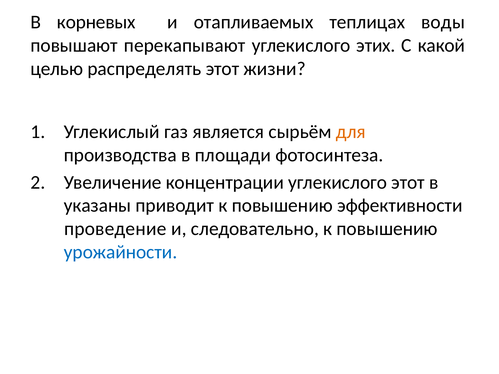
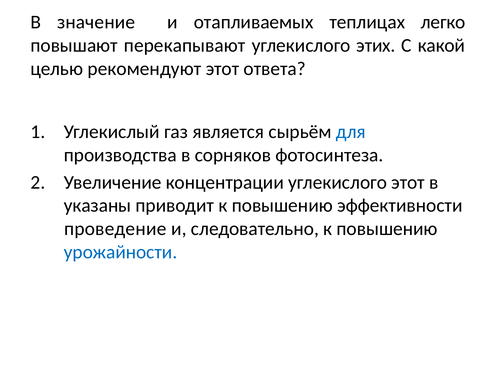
корневых: корневых -> значение
воды: воды -> легко
распределять: распределять -> рекомендуют
жизни: жизни -> ответа
для colour: orange -> blue
площади: площади -> сорняков
